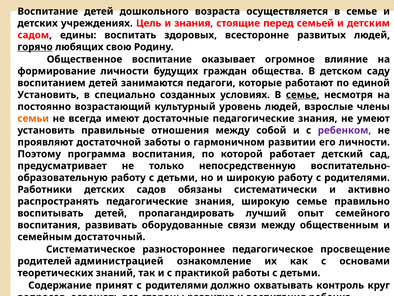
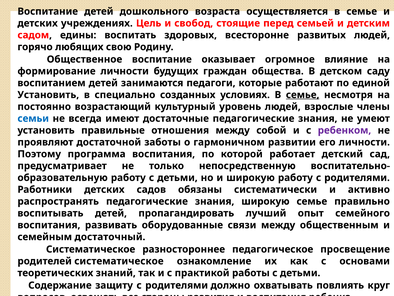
и знания: знания -> свобод
горячо underline: present -> none
семьи colour: orange -> blue
родителей администрацией: администрацией -> систематическое
принят: принят -> защиту
контроль: контроль -> повлиять
